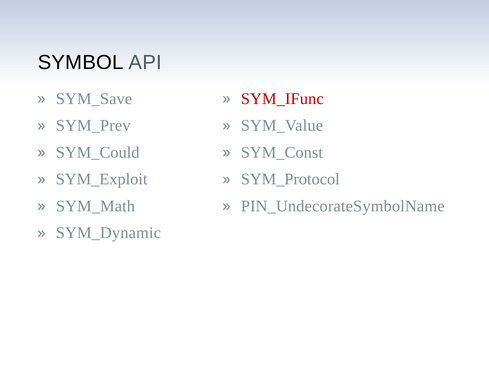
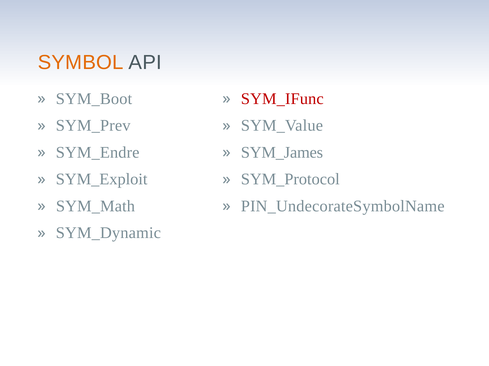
SYMBOL colour: black -> orange
SYM_Save: SYM_Save -> SYM_Boot
SYM_Could: SYM_Could -> SYM_Endre
SYM_Const: SYM_Const -> SYM_James
